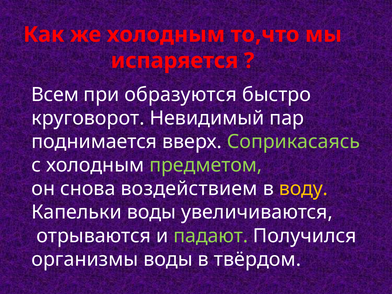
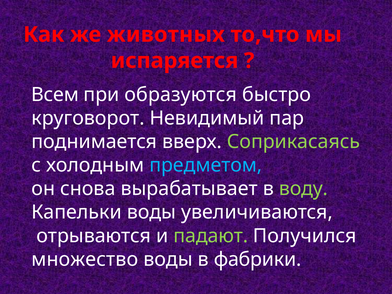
же холодным: холодным -> животных
предметом colour: light green -> light blue
воздействием: воздействием -> вырабатывает
воду colour: yellow -> light green
организмы: организмы -> множество
твёрдом: твёрдом -> фабрики
